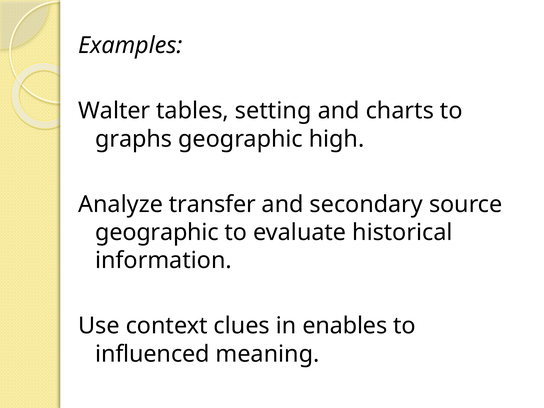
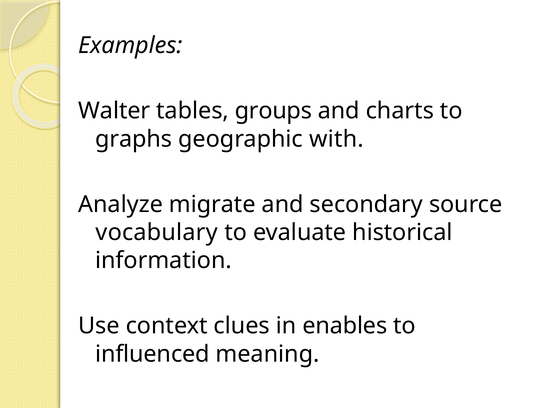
setting: setting -> groups
high: high -> with
transfer: transfer -> migrate
geographic at (157, 232): geographic -> vocabulary
